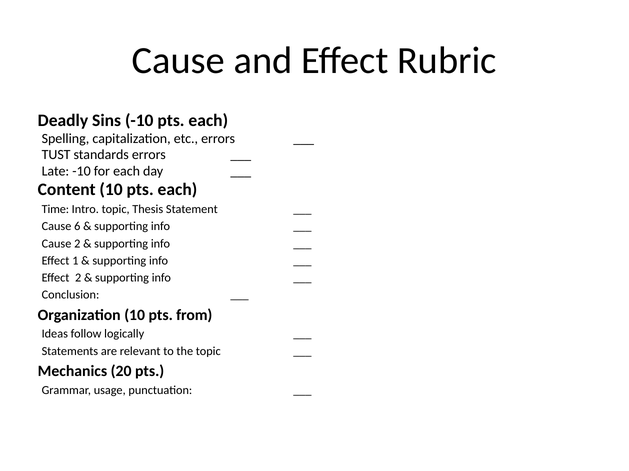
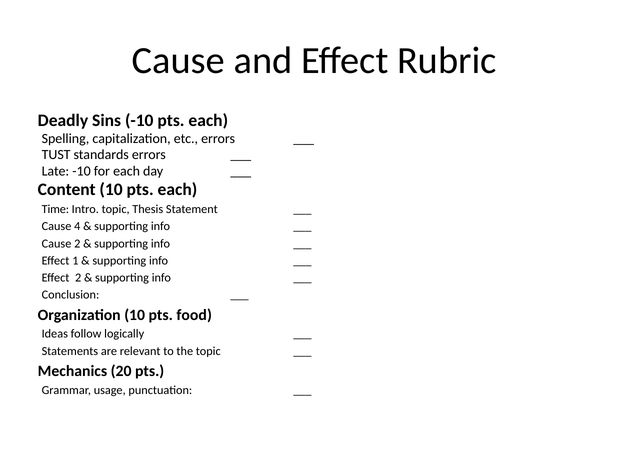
6: 6 -> 4
from: from -> food
